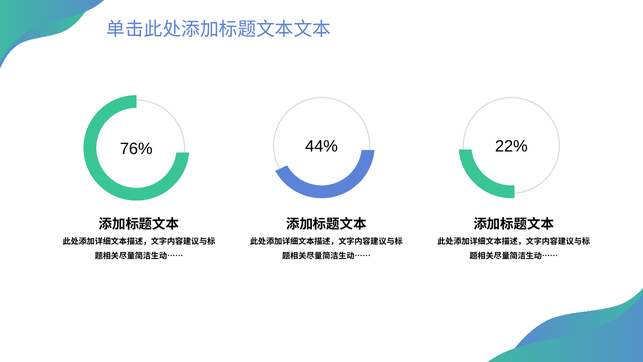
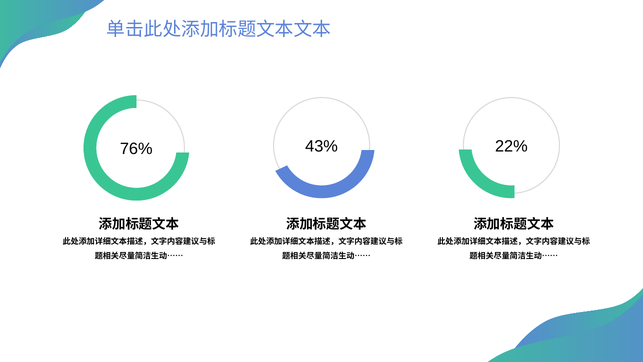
44%: 44% -> 43%
